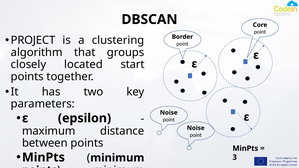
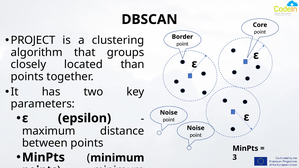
start: start -> than
